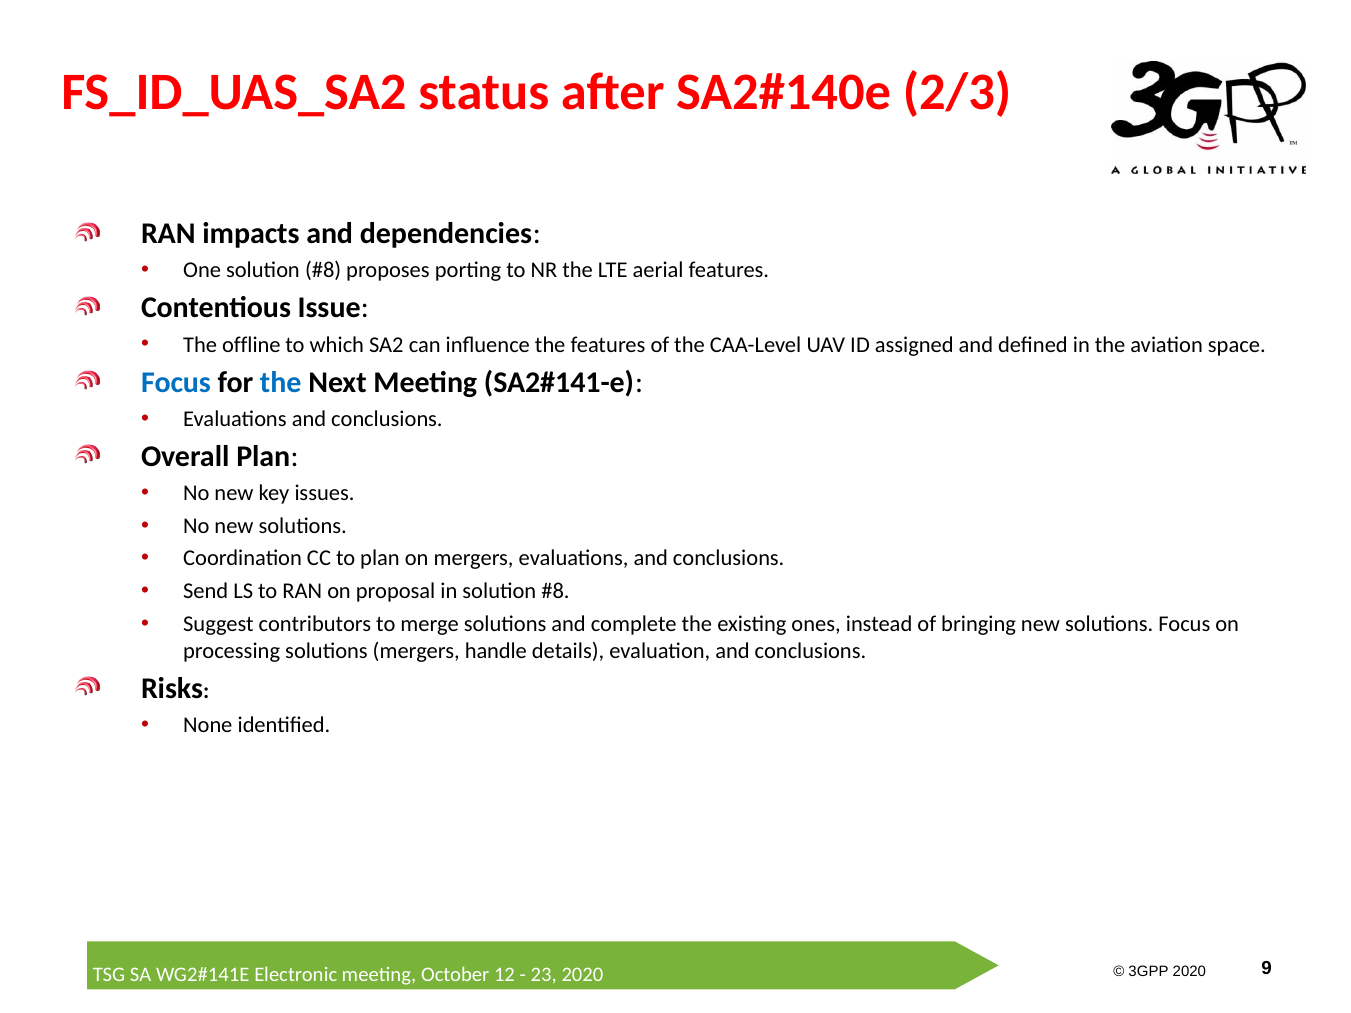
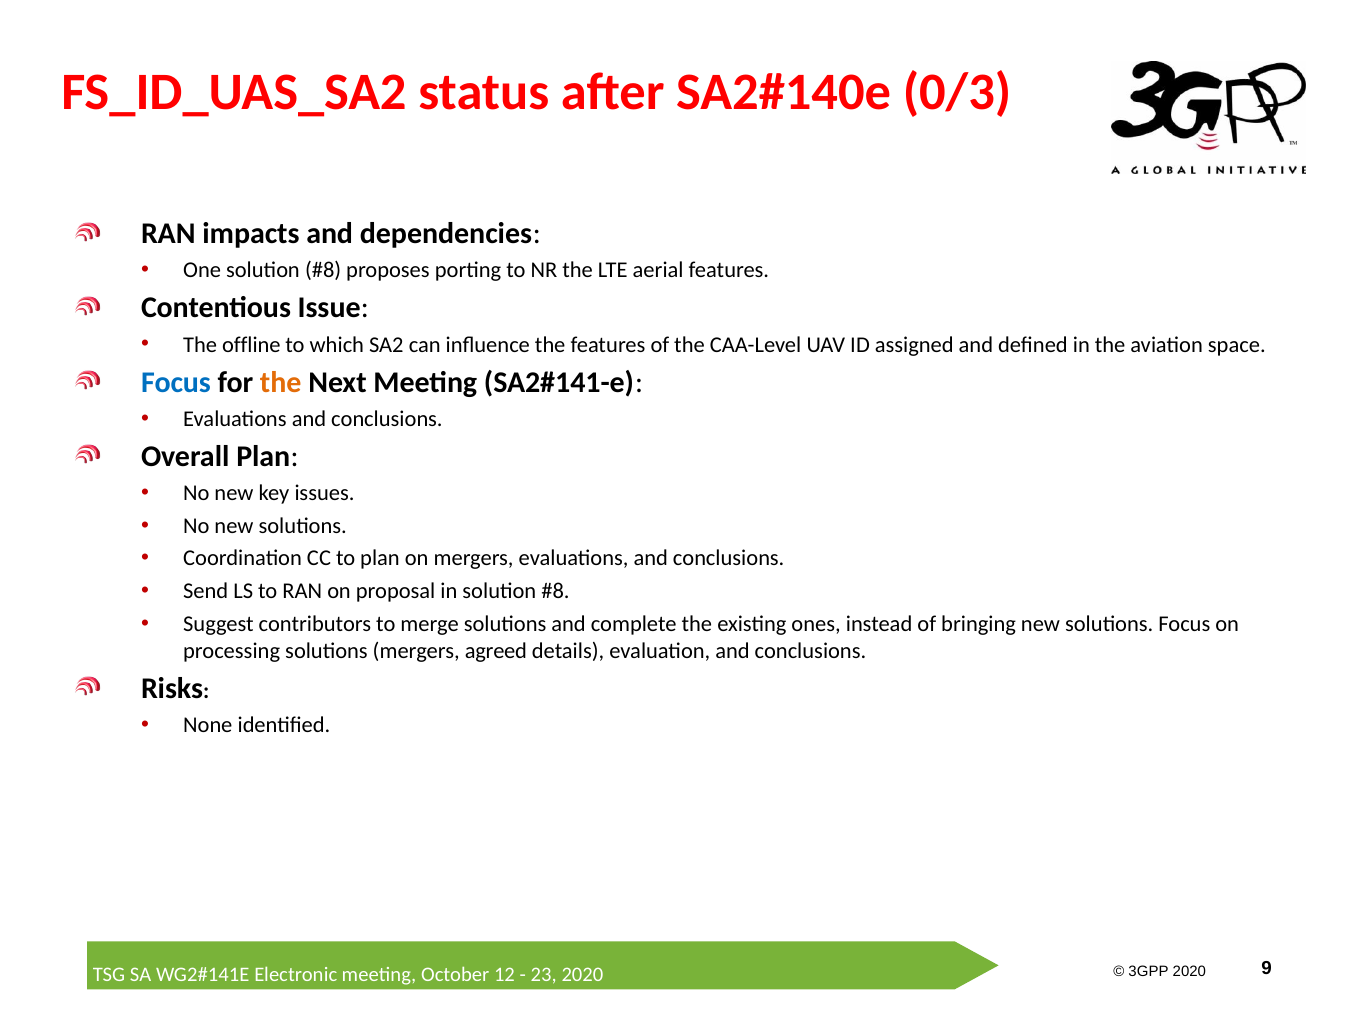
2/3: 2/3 -> 0/3
the at (281, 382) colour: blue -> orange
handle: handle -> agreed
